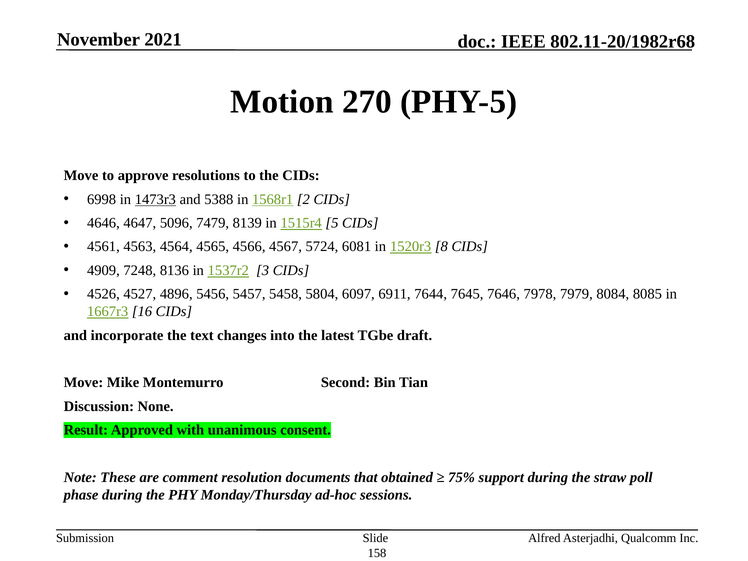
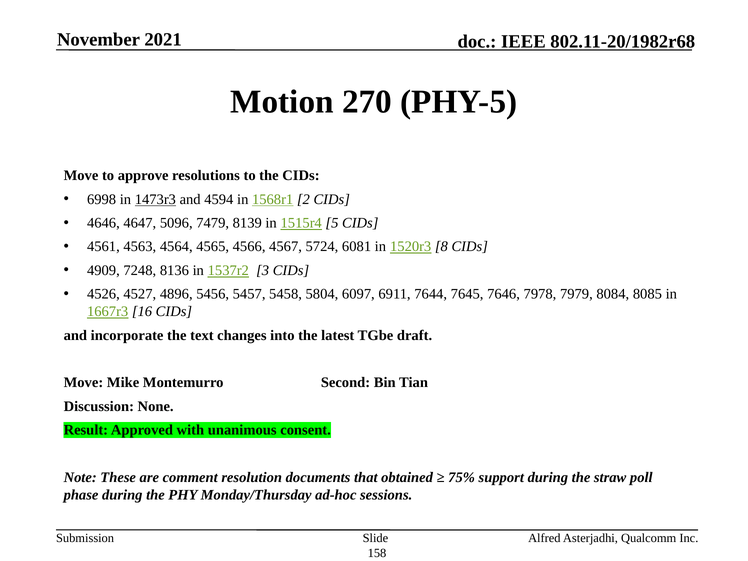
5388: 5388 -> 4594
